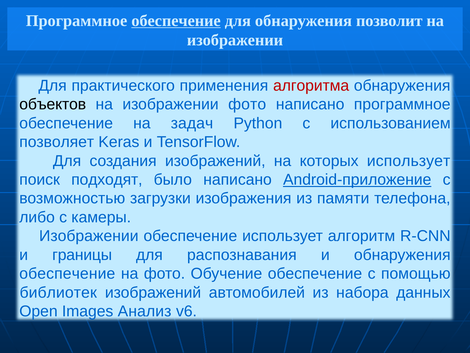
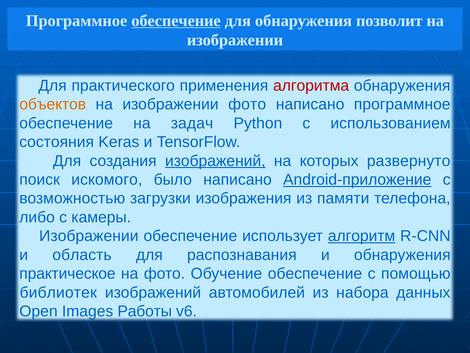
объектов colour: black -> orange
позволяет: позволяет -> состояния
изображений at (215, 161) underline: none -> present
которых использует: использует -> развернуто
подходят: подходят -> искомого
алгоритм underline: none -> present
границы: границы -> область
обеспечение at (67, 273): обеспечение -> практическое
Анализ: Анализ -> Работы
